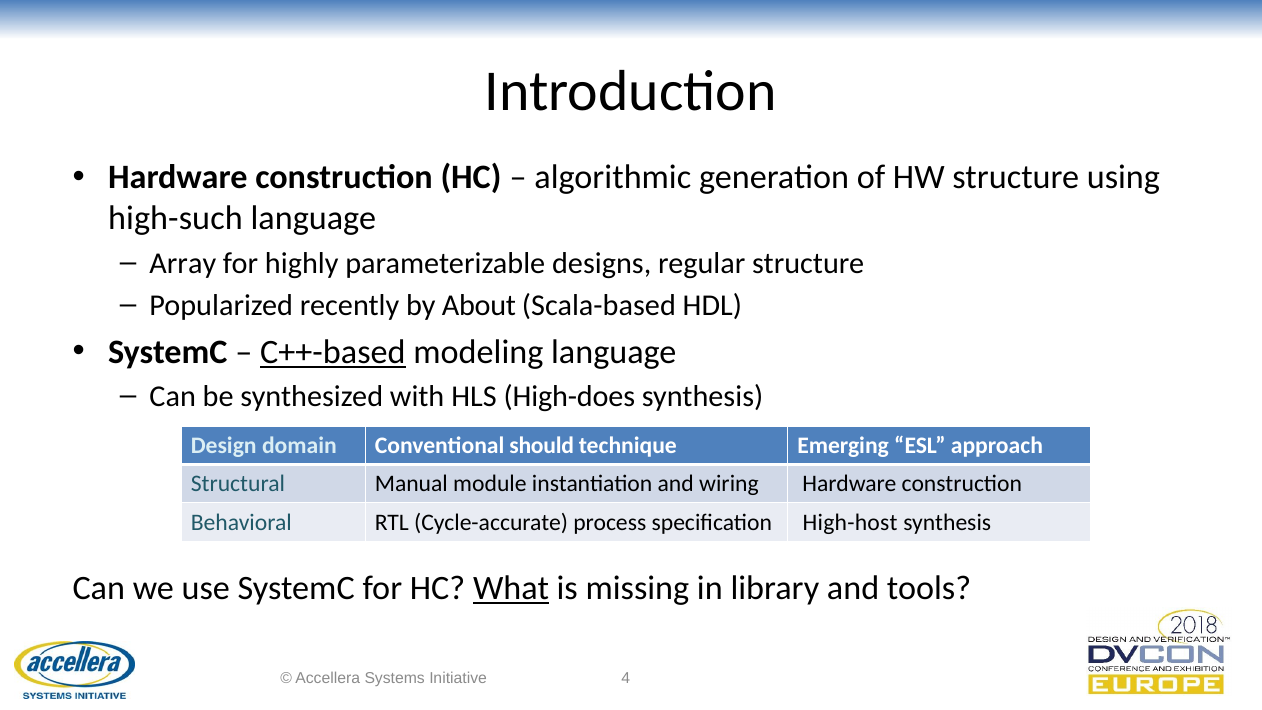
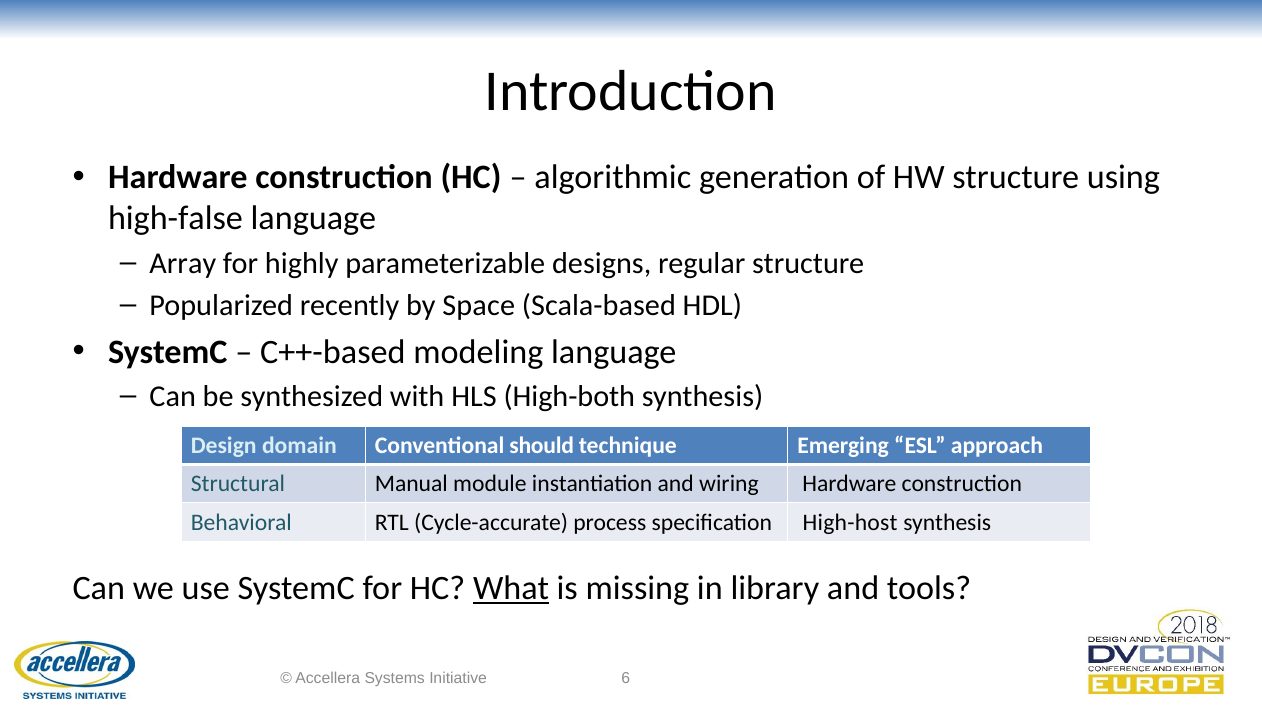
high-such: high-such -> high-false
About: About -> Space
C++-based underline: present -> none
High-does: High-does -> High-both
4: 4 -> 6
